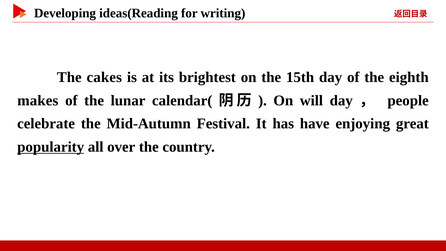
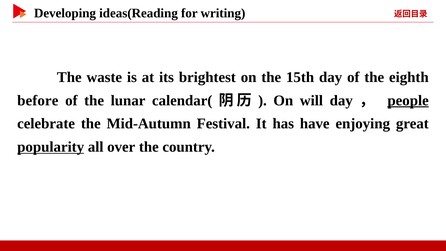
cakes: cakes -> waste
makes: makes -> before
people underline: none -> present
